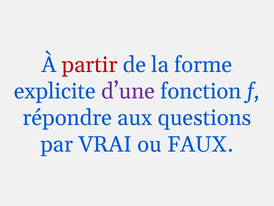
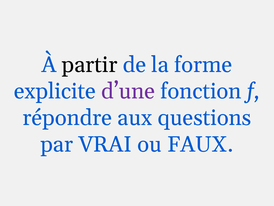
partir colour: red -> black
